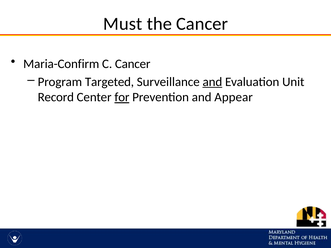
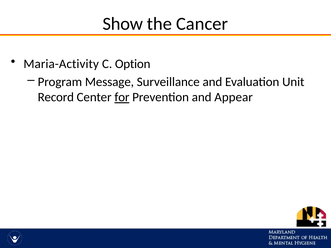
Must: Must -> Show
Maria-Confirm: Maria-Confirm -> Maria-Activity
C Cancer: Cancer -> Option
Targeted: Targeted -> Message
and at (212, 82) underline: present -> none
